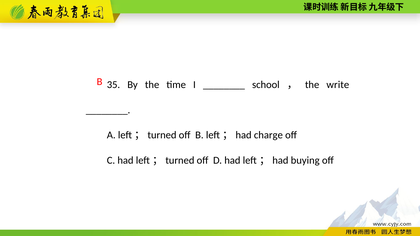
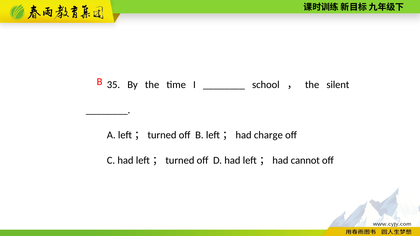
write: write -> silent
buying: buying -> cannot
